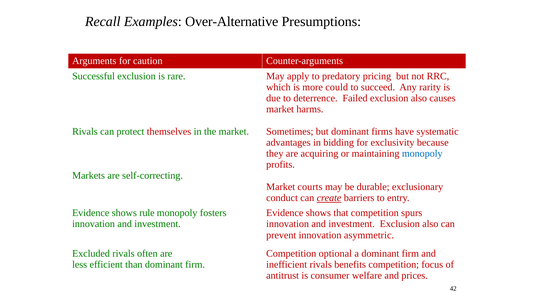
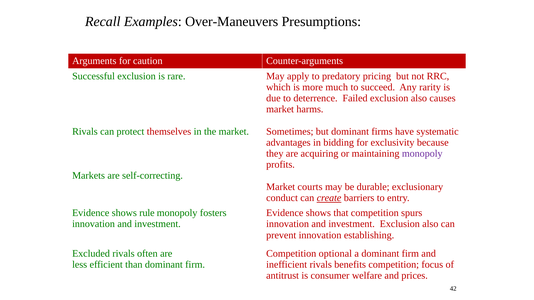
Over-Alternative: Over-Alternative -> Over-Maneuvers
could: could -> much
monopoly at (422, 154) colour: blue -> purple
asymmetric: asymmetric -> establishing
